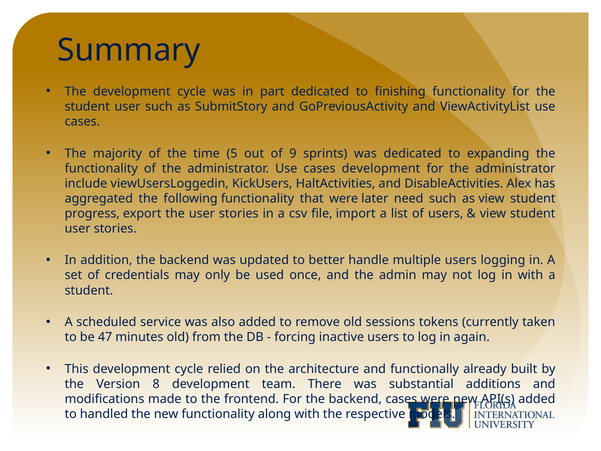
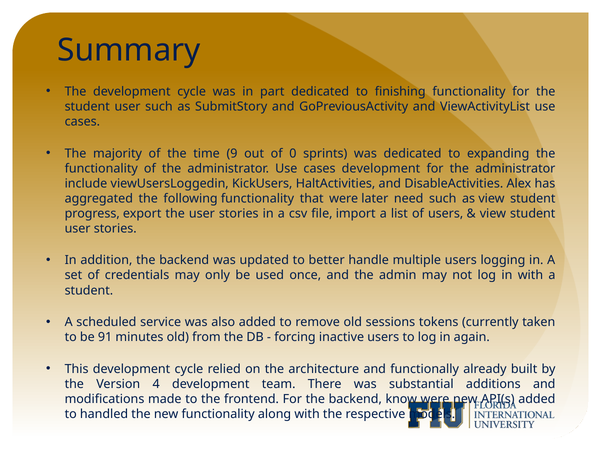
5: 5 -> 9
9: 9 -> 0
47: 47 -> 91
8: 8 -> 4
backend cases: cases -> know
